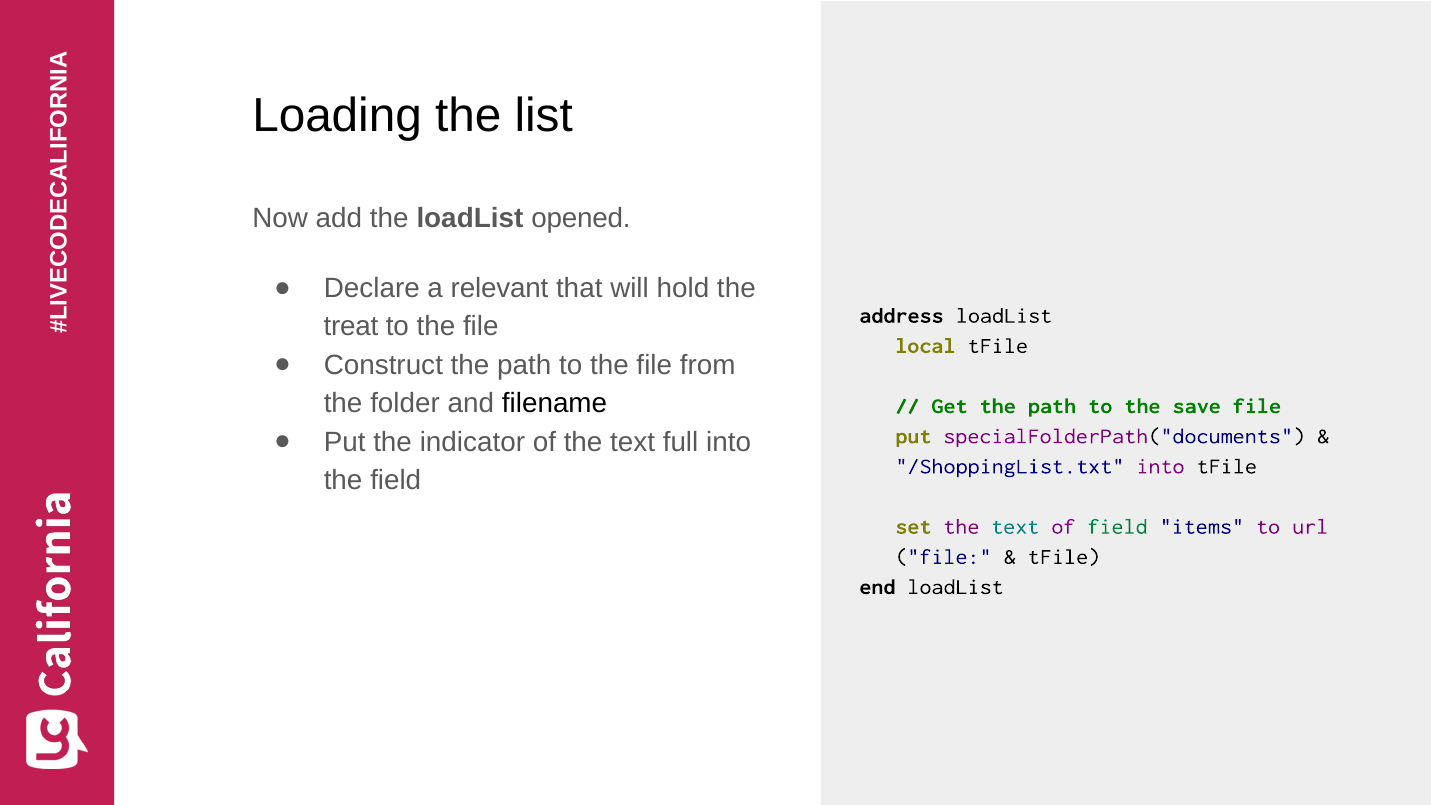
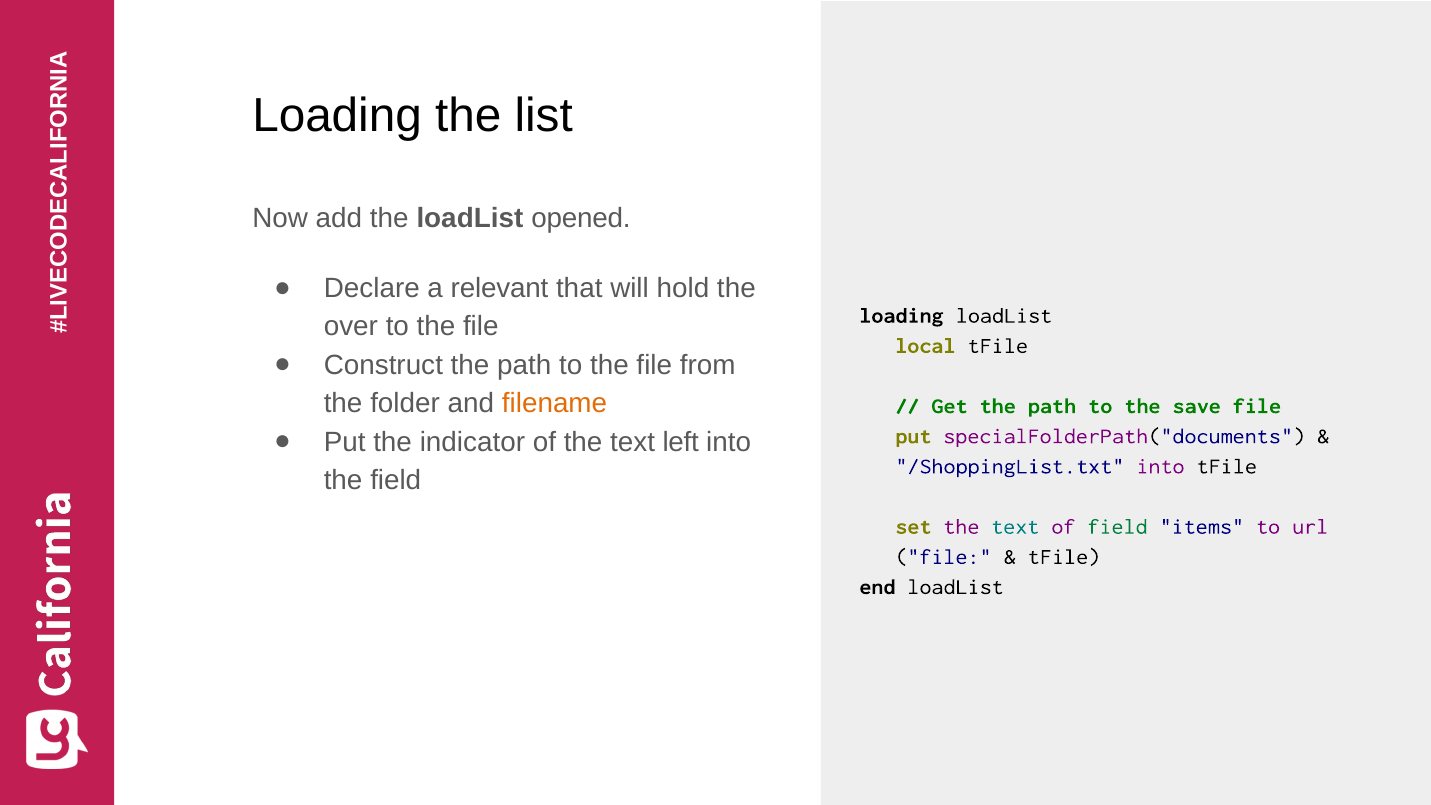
address at (902, 315): address -> loading
treat: treat -> over
filename colour: black -> orange
full: full -> left
